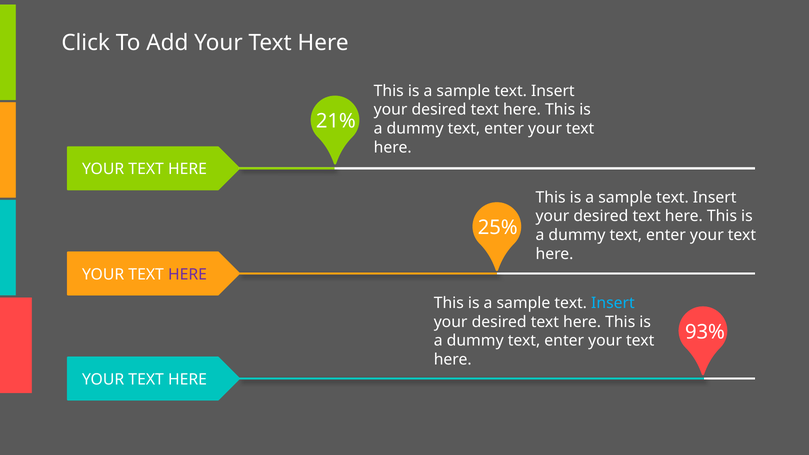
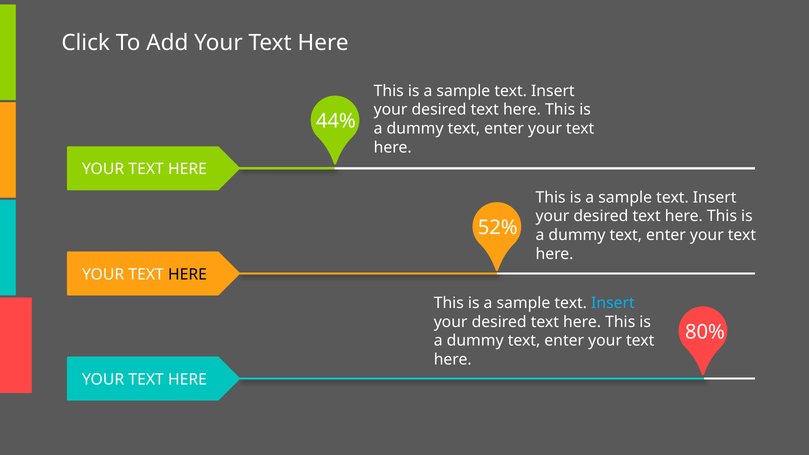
21%: 21% -> 44%
25%: 25% -> 52%
HERE at (188, 274) colour: purple -> black
93%: 93% -> 80%
